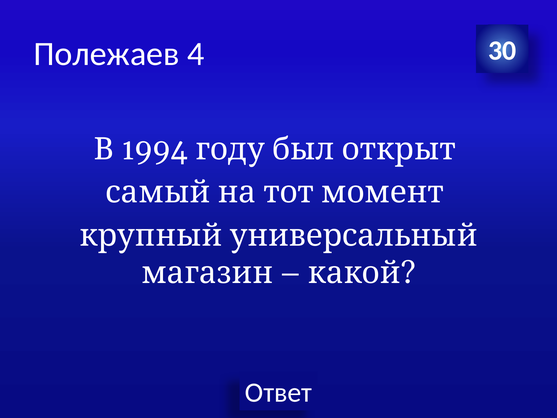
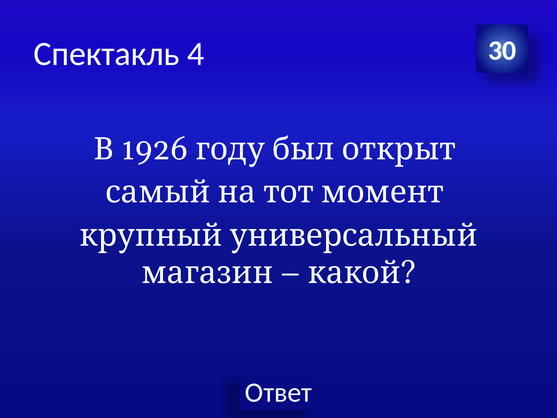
Полежаев: Полежаев -> Спектакль
1994: 1994 -> 1926
